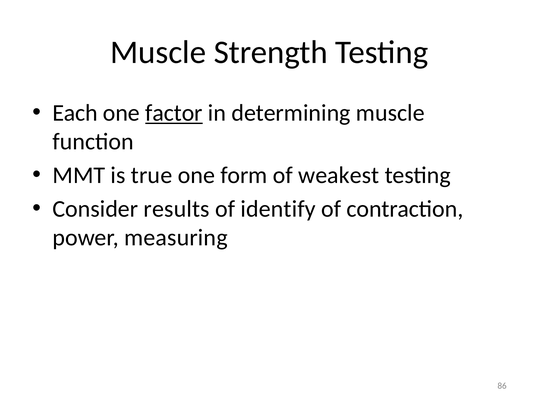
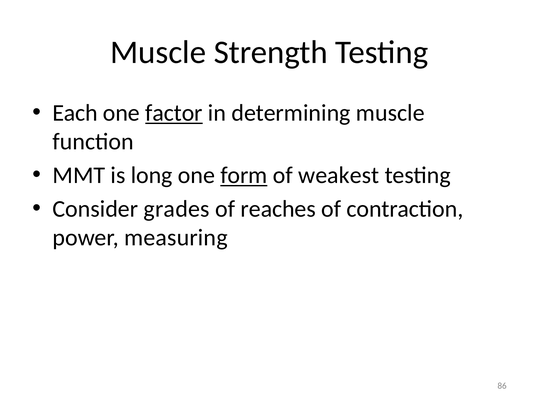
true: true -> long
form underline: none -> present
results: results -> grades
identify: identify -> reaches
